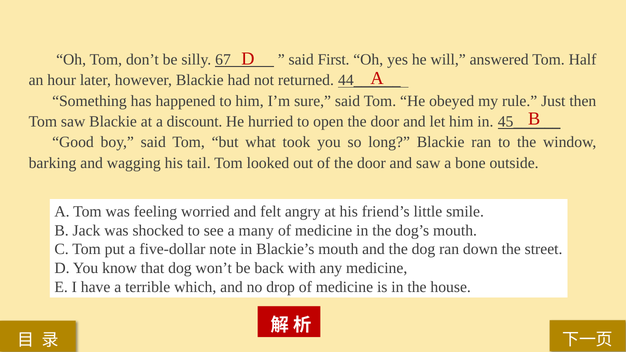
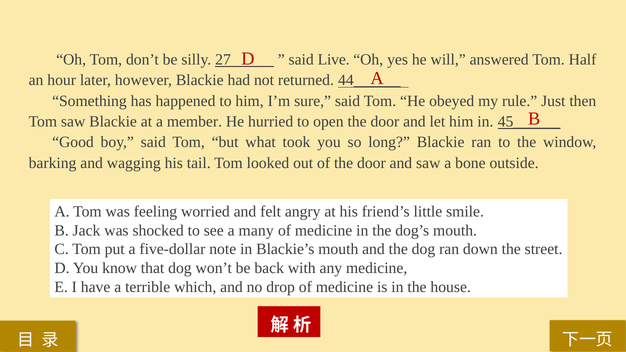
67: 67 -> 27
First: First -> Live
discount: discount -> member
